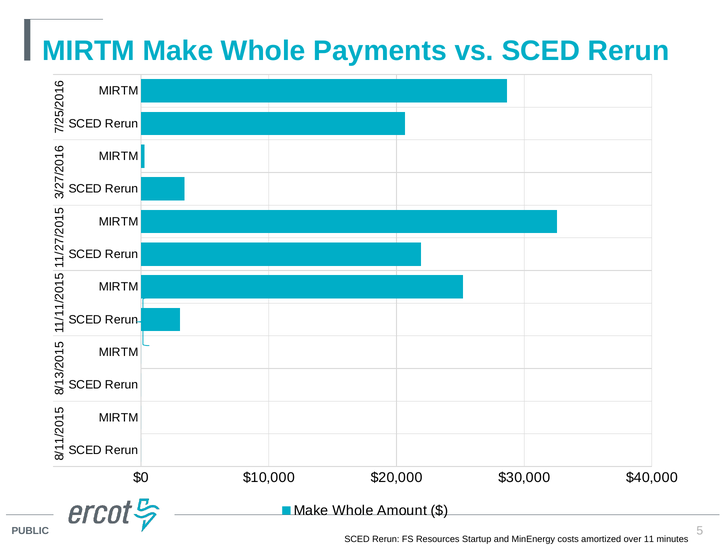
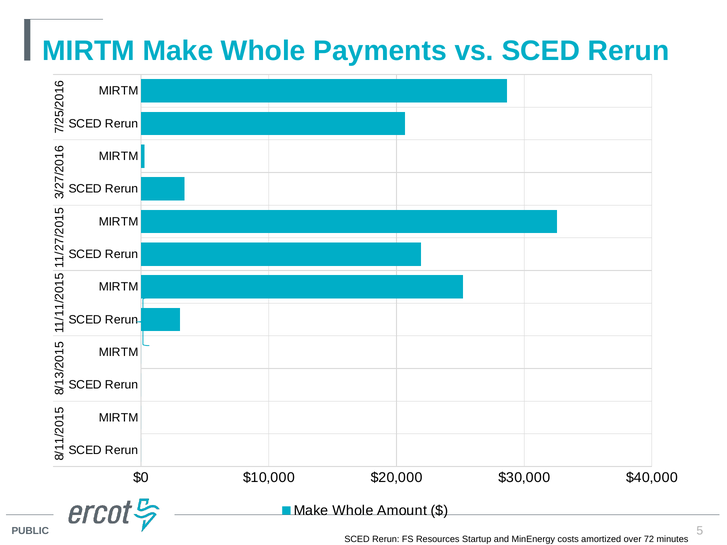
11: 11 -> 72
